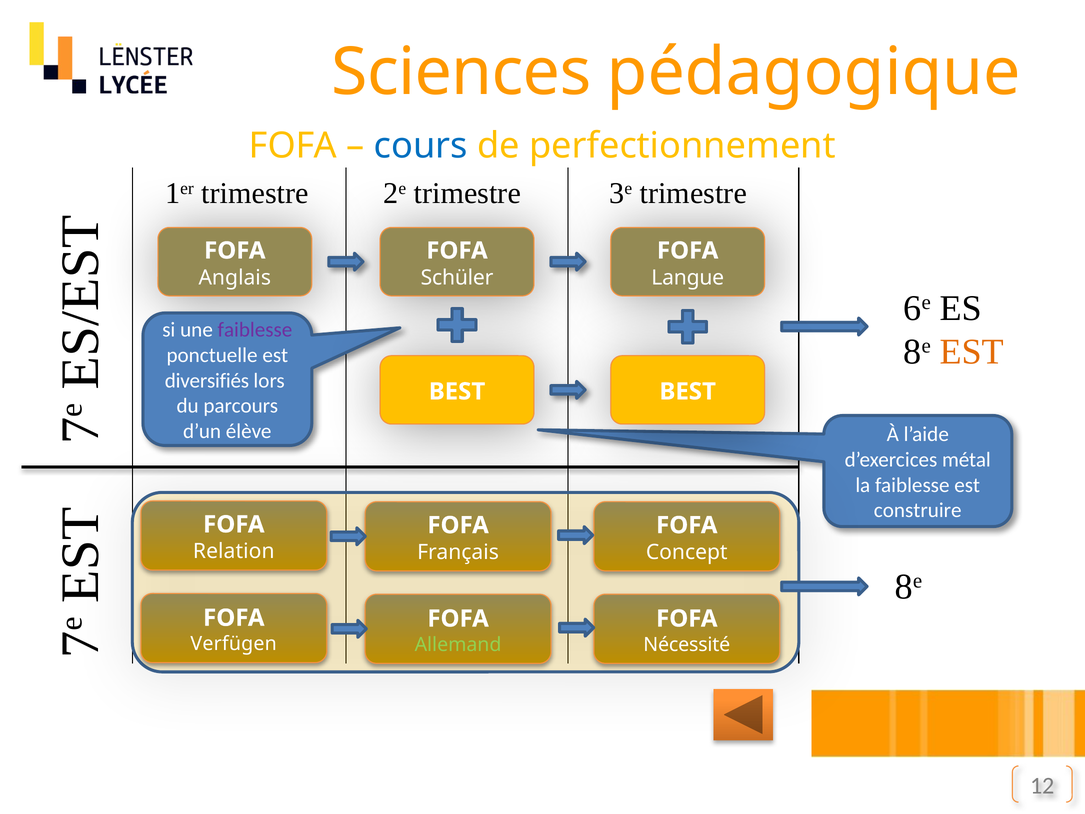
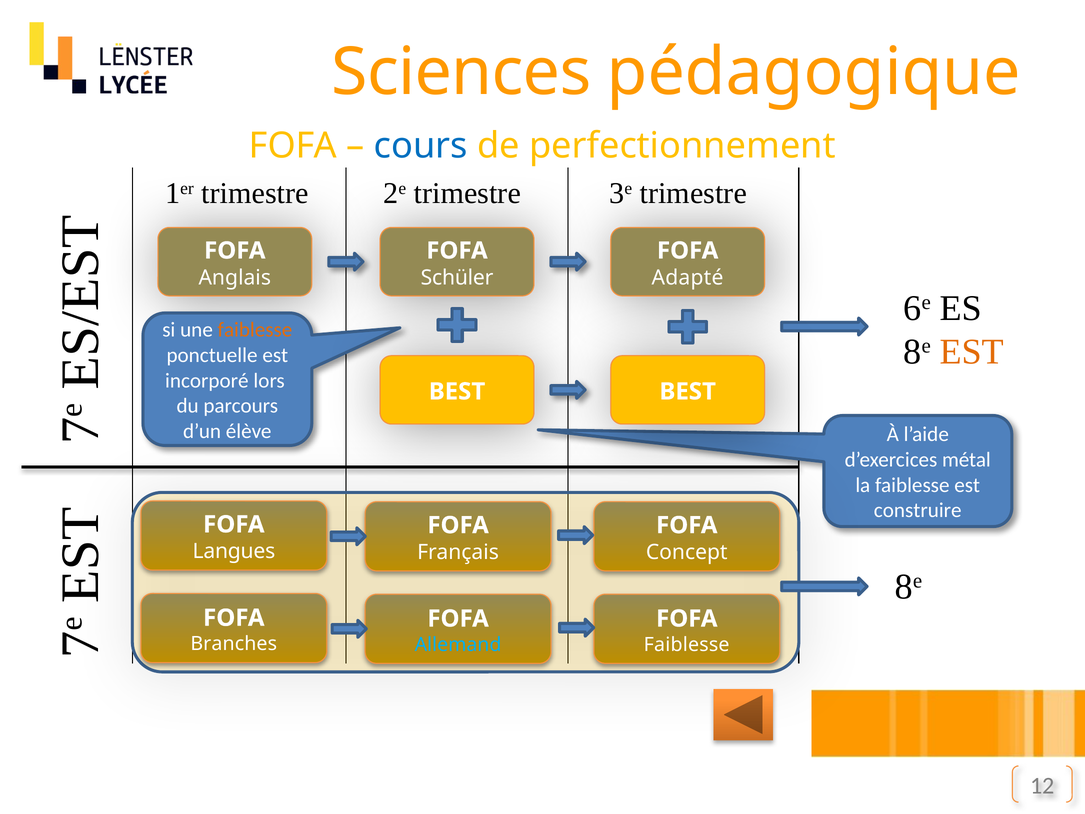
Langue: Langue -> Adapté
faiblesse at (255, 330) colour: purple -> orange
diversifiés: diversifiés -> incorporé
Relation: Relation -> Langues
Verfügen: Verfügen -> Branches
Allemand colour: light green -> light blue
Nécessité at (687, 644): Nécessité -> Faiblesse
